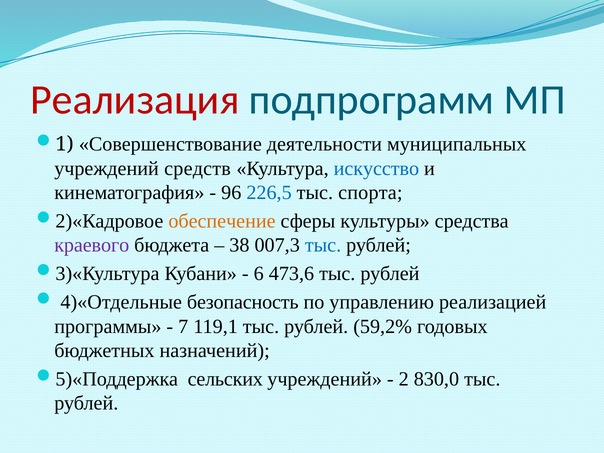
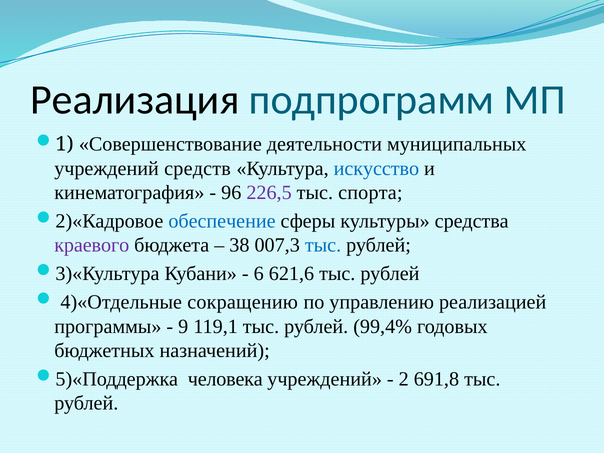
Реализация colour: red -> black
226,5 colour: blue -> purple
обеспечение colour: orange -> blue
473,6: 473,6 -> 621,6
безопасность: безопасность -> сокращению
7: 7 -> 9
59,2%: 59,2% -> 99,4%
сельских: сельских -> человека
830,0: 830,0 -> 691,8
